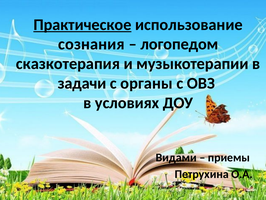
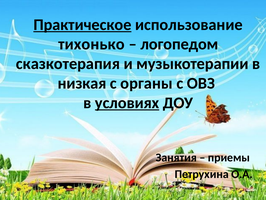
сознания: сознания -> тихонько
задачи: задачи -> низкая
условиях underline: none -> present
Видами: Видами -> Занятия
